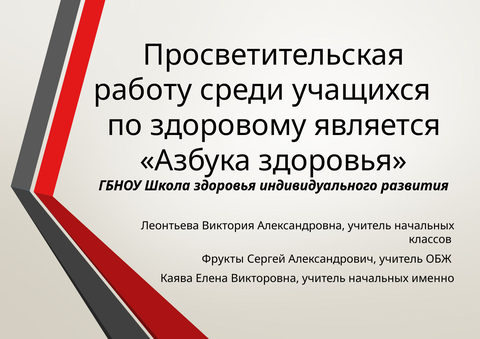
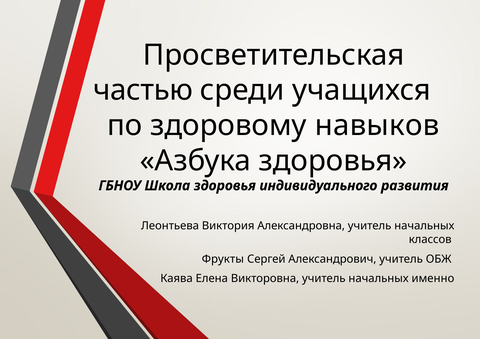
работу: работу -> частью
является: является -> навыков
